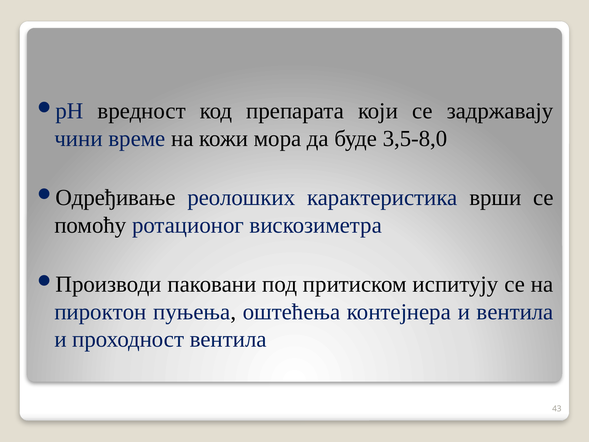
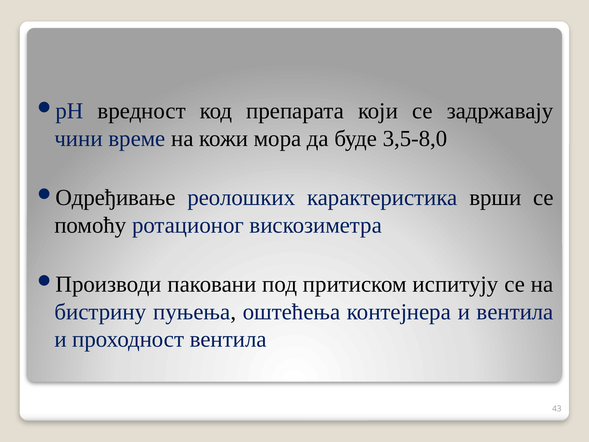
пироктон: пироктон -> бистрину
